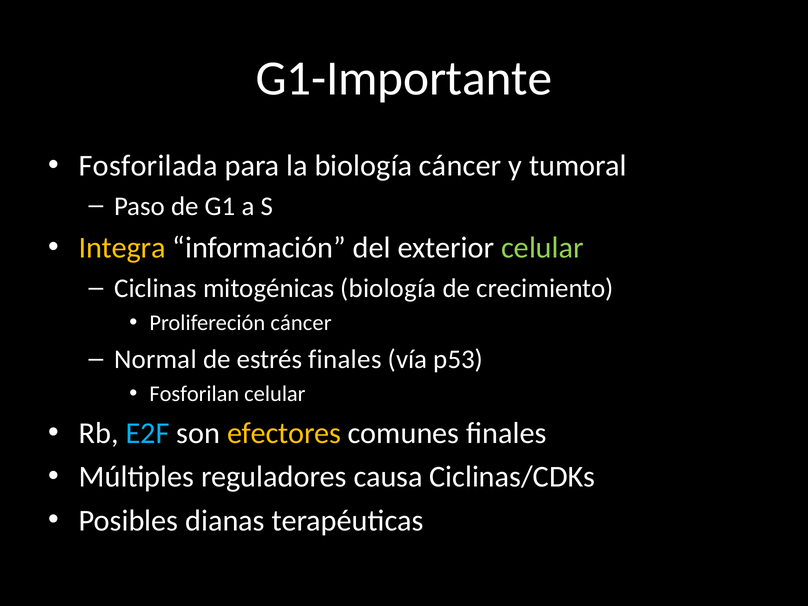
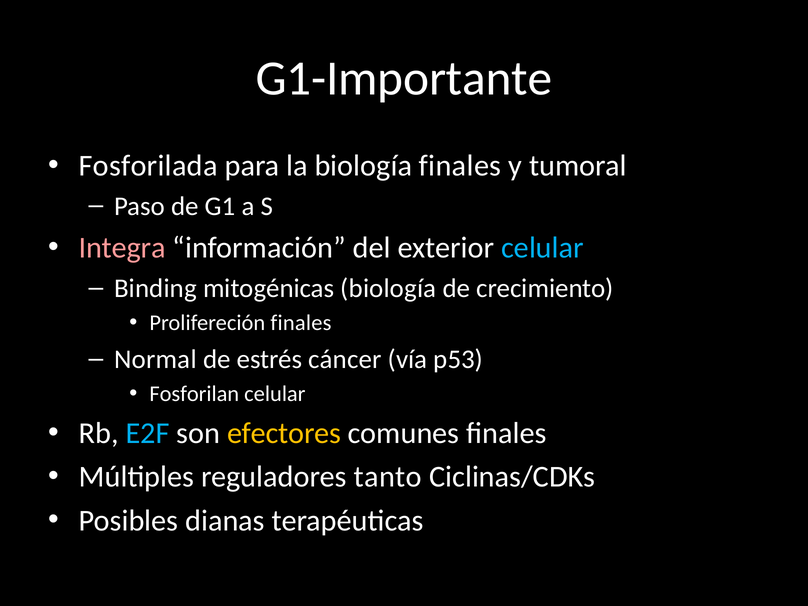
biología cáncer: cáncer -> finales
Integra colour: yellow -> pink
celular at (543, 248) colour: light green -> light blue
Ciclinas: Ciclinas -> Binding
Prolifereción cáncer: cáncer -> finales
estrés finales: finales -> cáncer
causa: causa -> tanto
